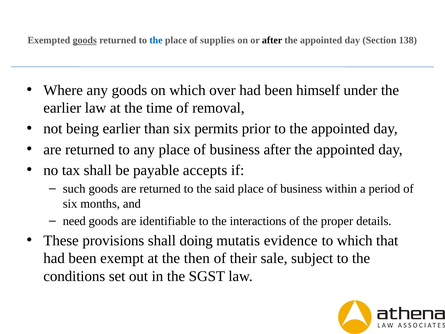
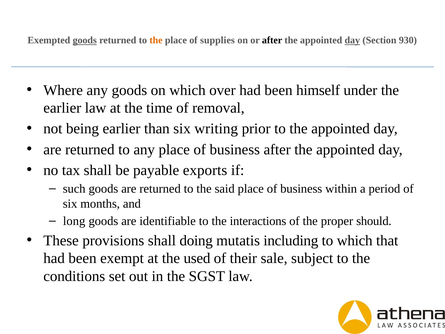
the at (156, 40) colour: blue -> orange
day at (352, 40) underline: none -> present
138: 138 -> 930
permits: permits -> writing
accepts: accepts -> exports
need: need -> long
details: details -> should
evidence: evidence -> including
then: then -> used
